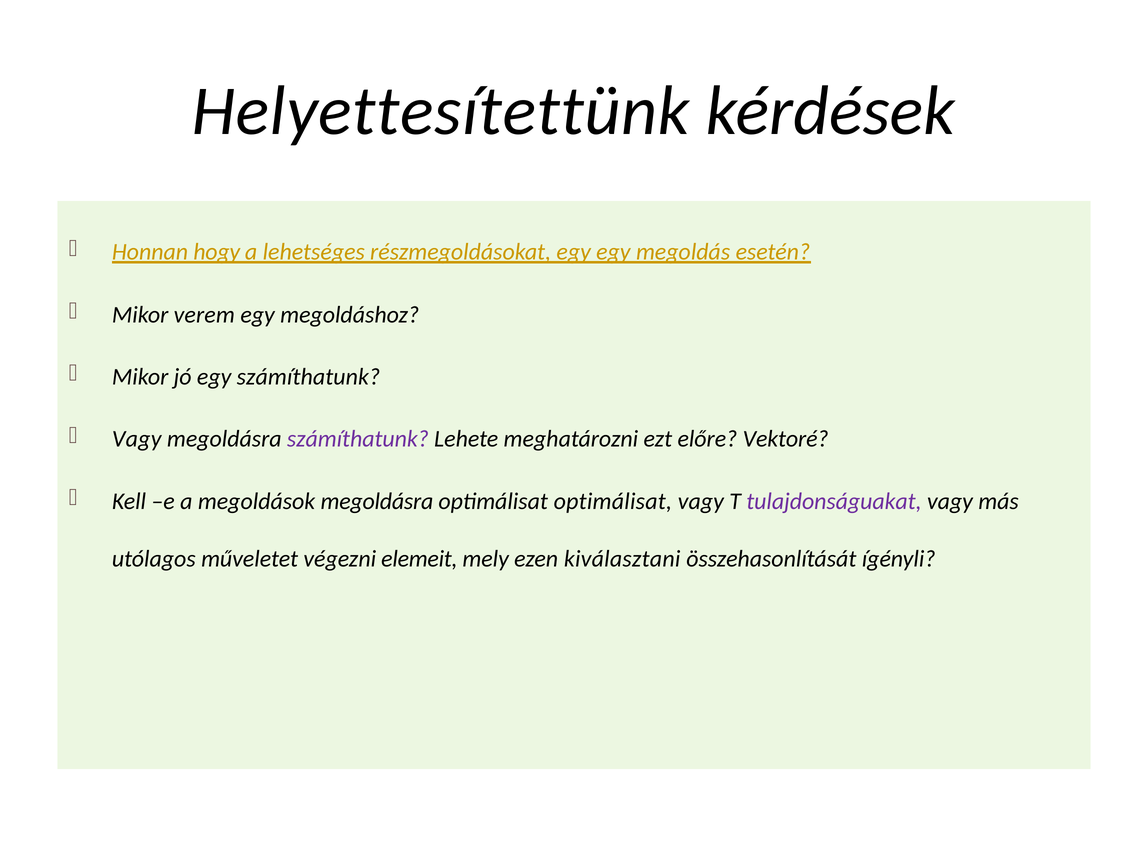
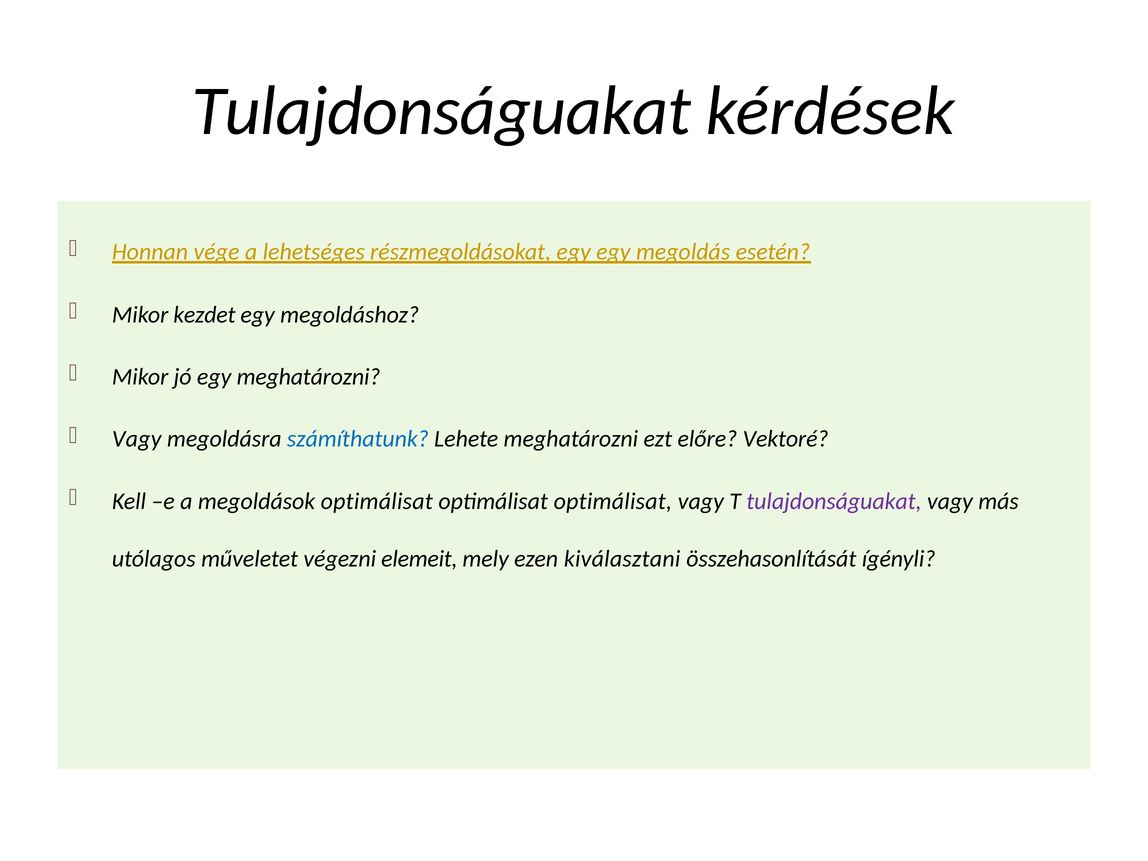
Helyettesítettünk at (441, 111): Helyettesítettünk -> Tulajdonságuakat
hogy: hogy -> vége
verem: verem -> kezdet
egy számíthatunk: számíthatunk -> meghatározni
számíthatunk at (358, 439) colour: purple -> blue
megoldások megoldásra: megoldásra -> optimálisat
